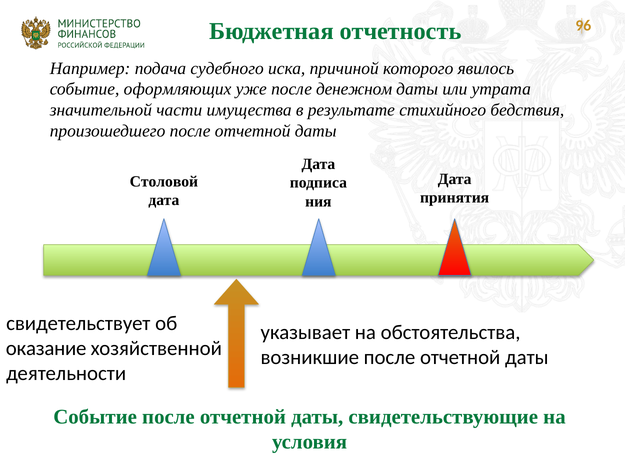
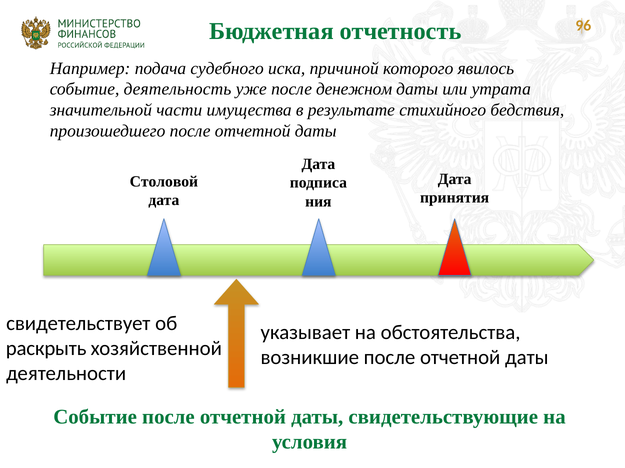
оформляющих: оформляющих -> деятельность
оказание: оказание -> раскрыть
